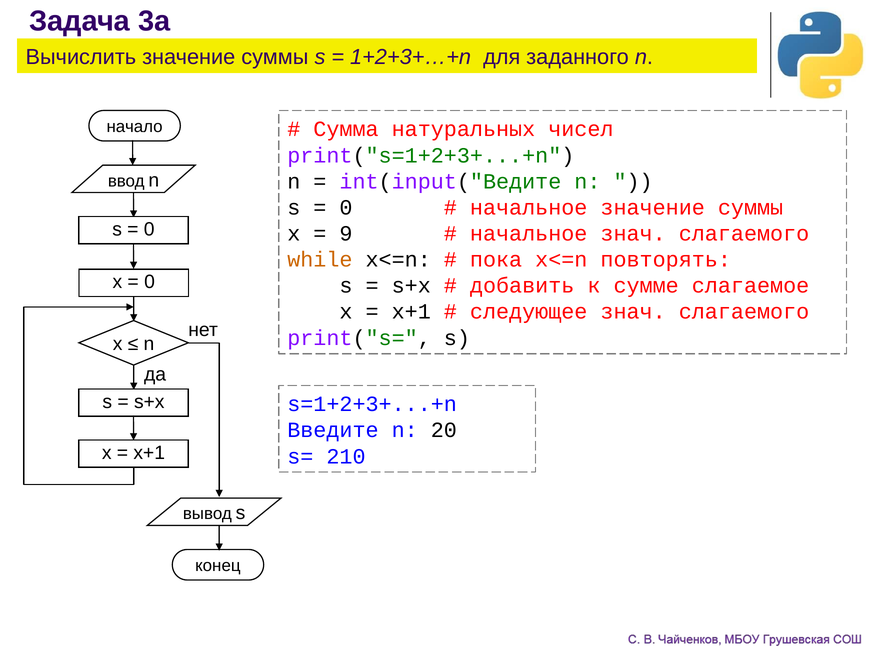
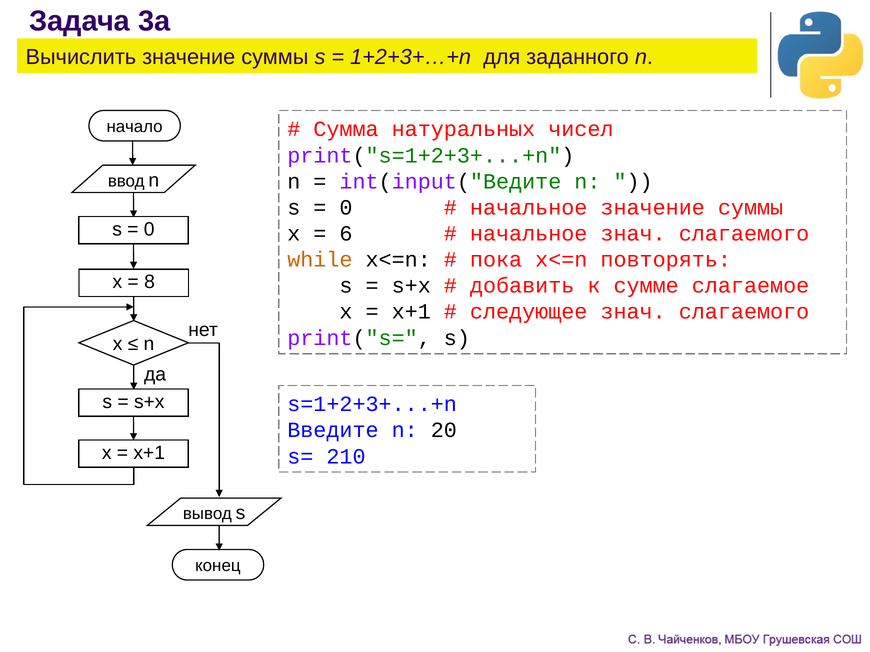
9: 9 -> 6
0 at (150, 282): 0 -> 8
